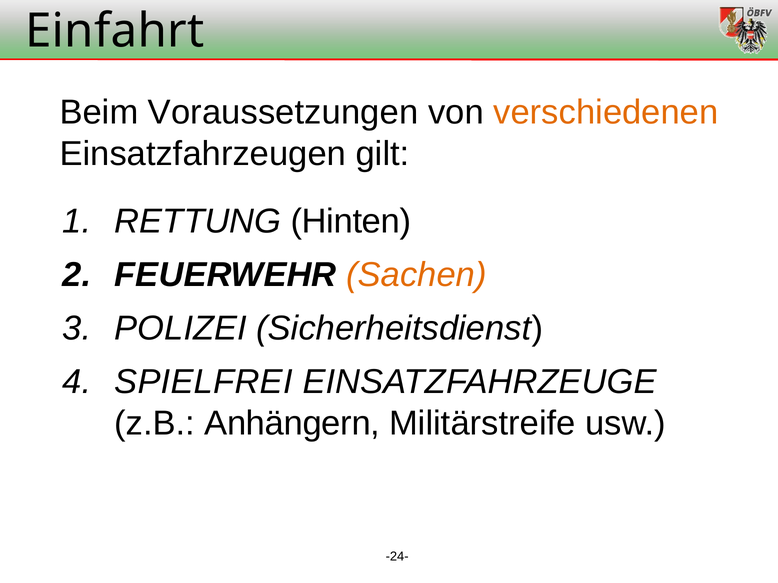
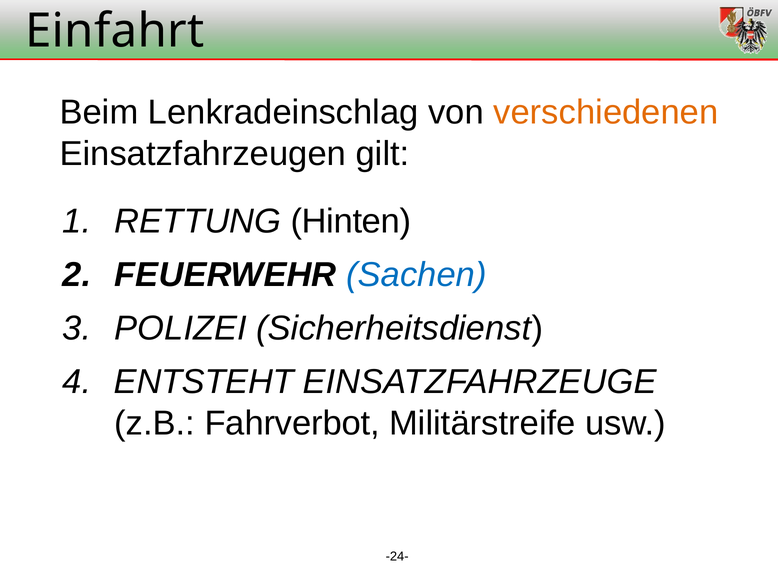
Voraussetzungen: Voraussetzungen -> Lenkradeinschlag
Sachen colour: orange -> blue
SPIELFREI: SPIELFREI -> ENTSTEHT
Anhängern: Anhängern -> Fahrverbot
